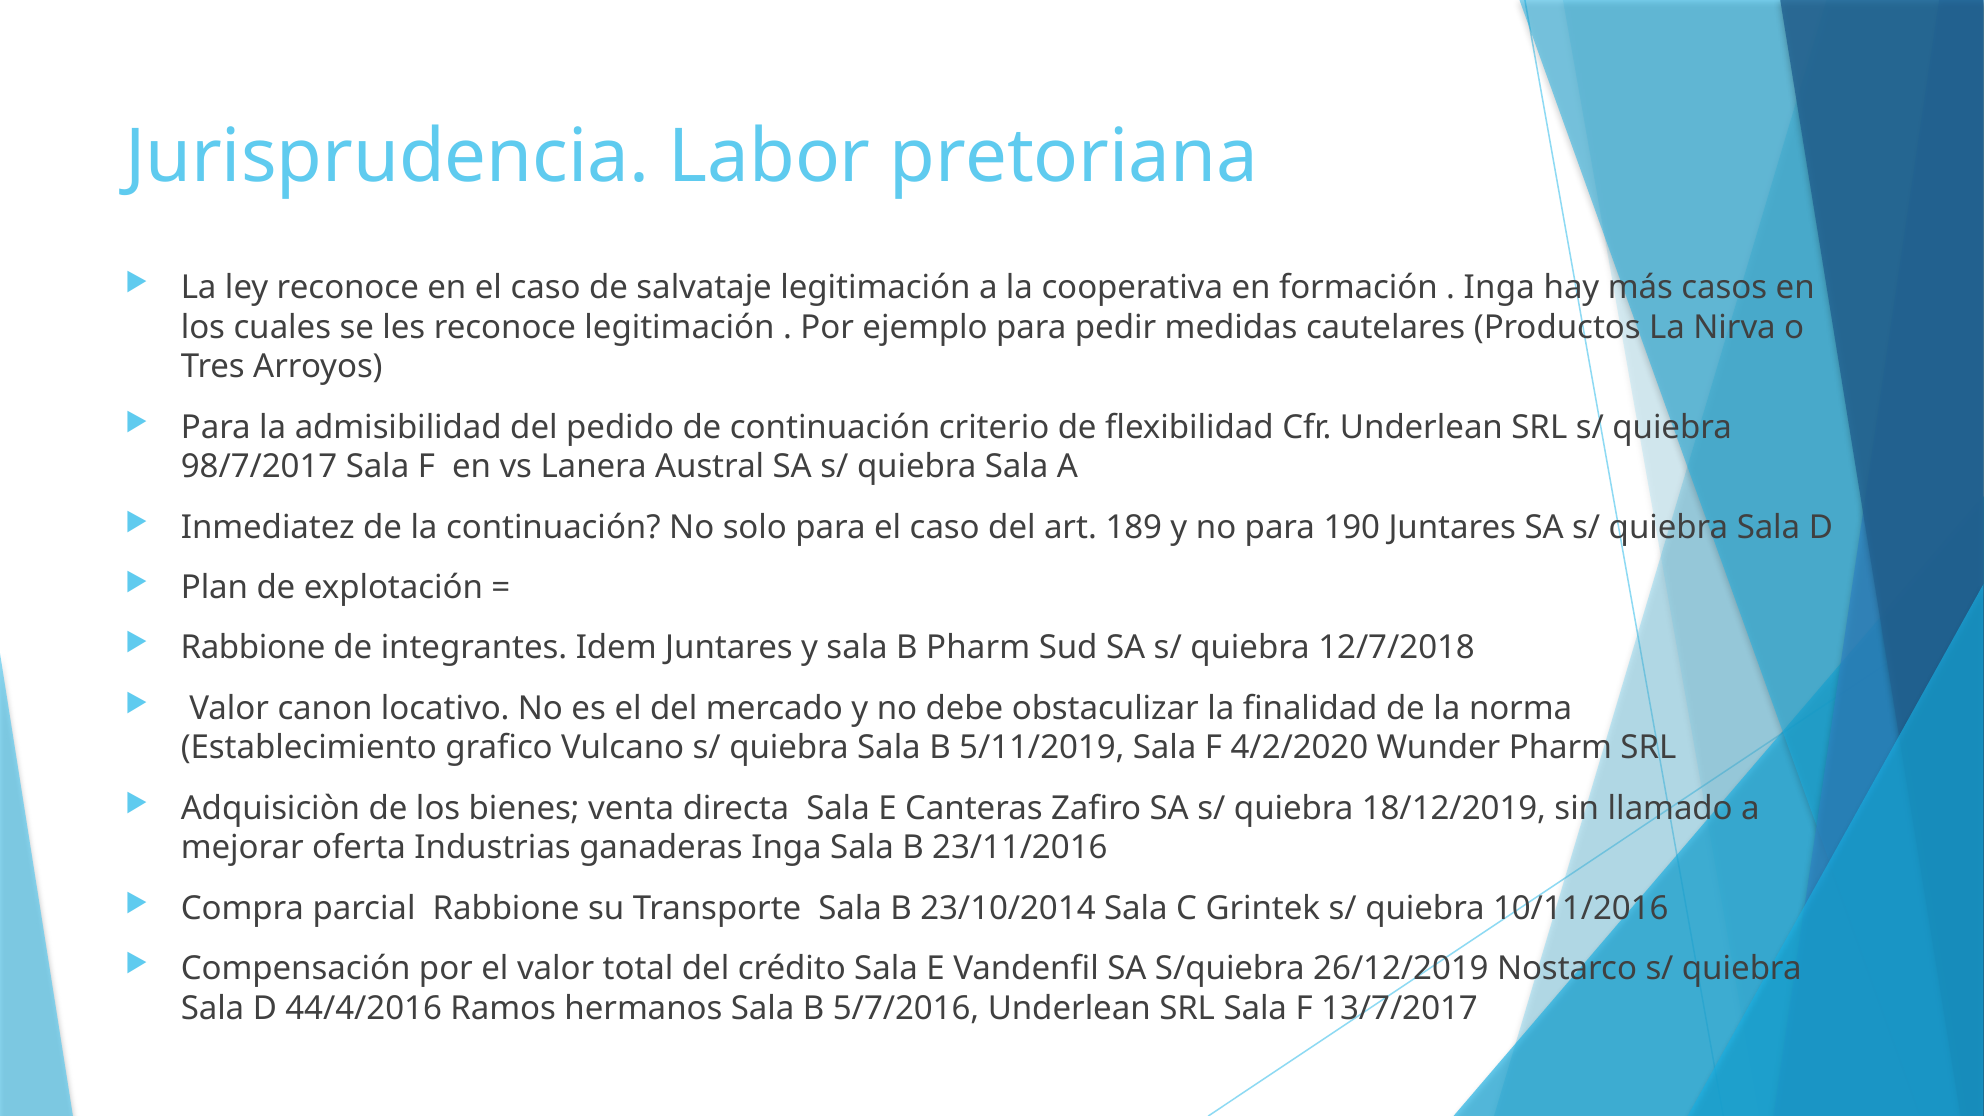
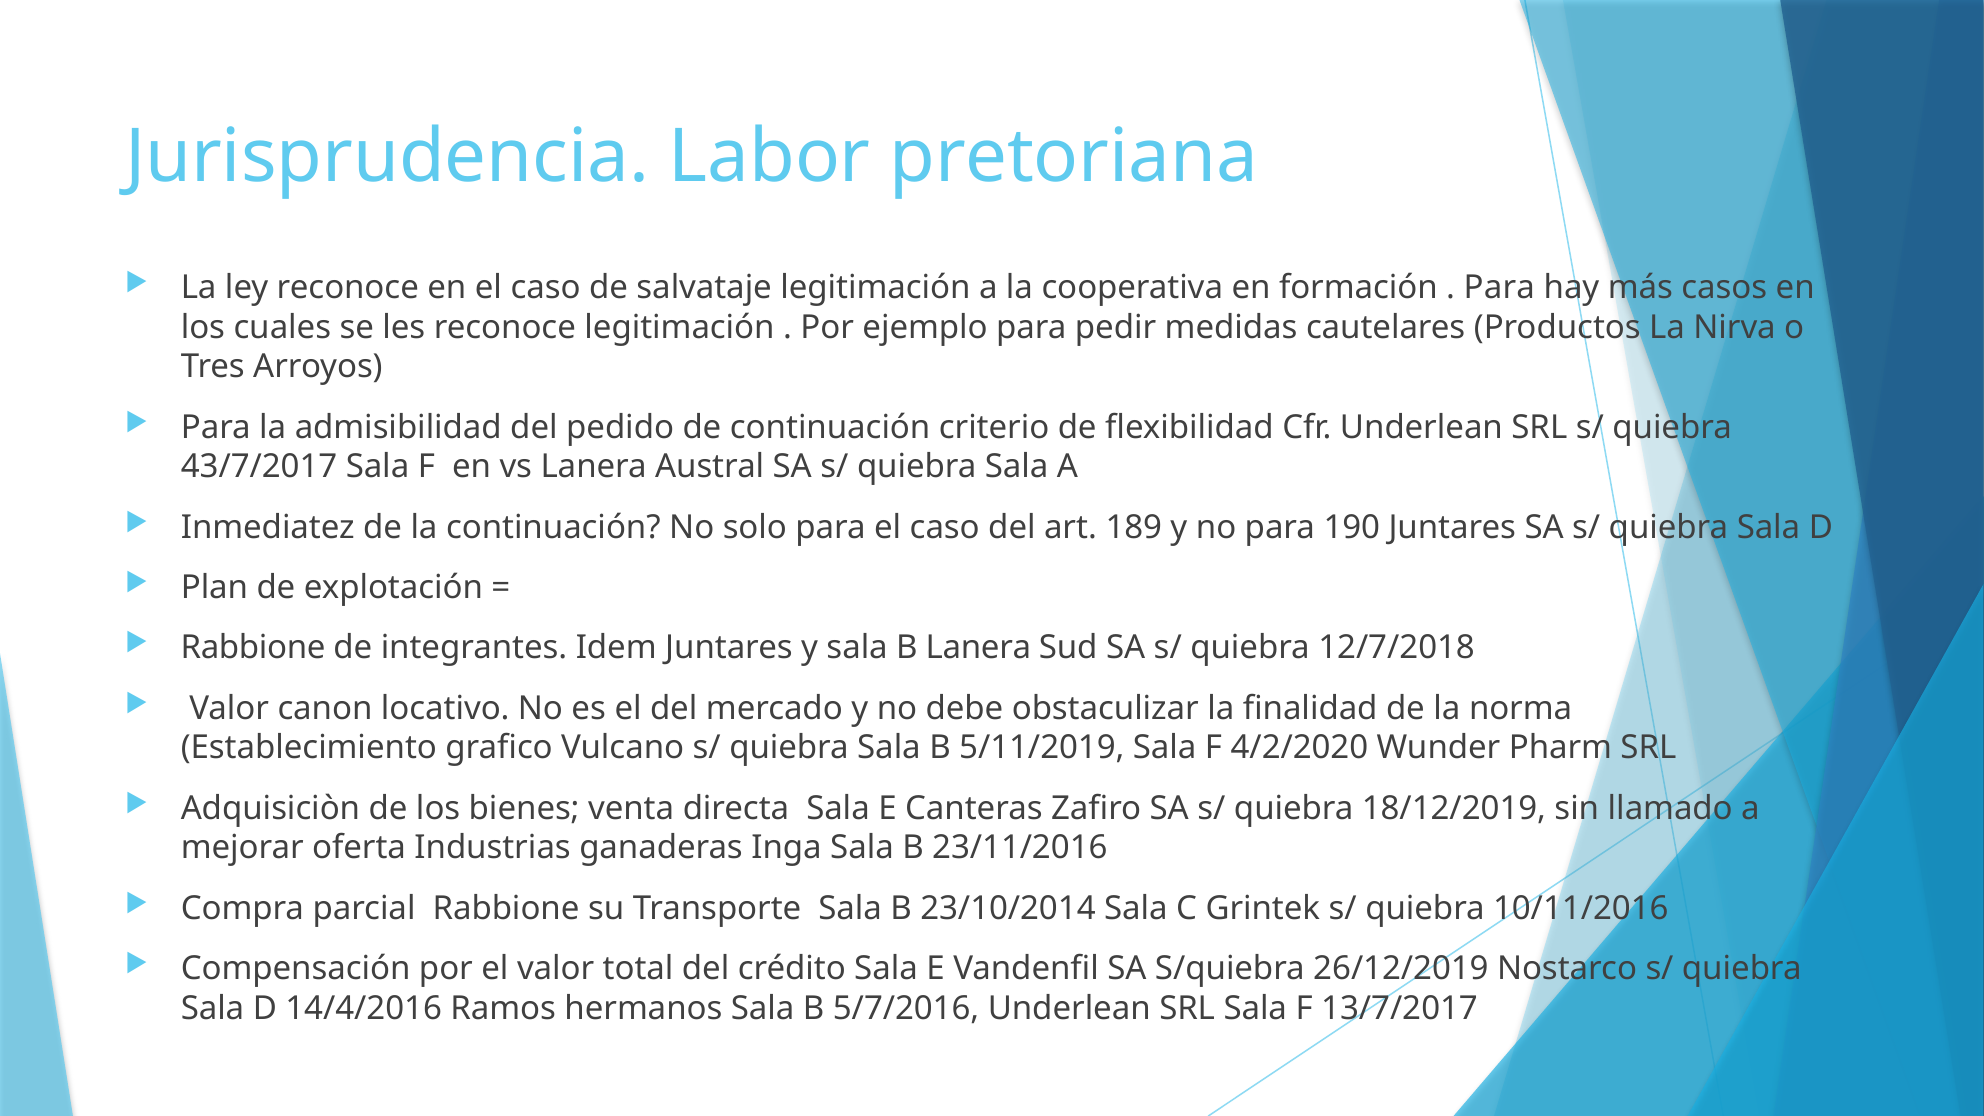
Inga at (1499, 288): Inga -> Para
98/7/2017: 98/7/2017 -> 43/7/2017
B Pharm: Pharm -> Lanera
44/4/2016: 44/4/2016 -> 14/4/2016
